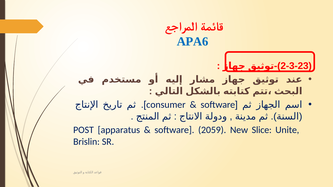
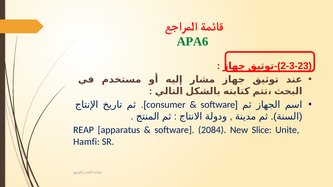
APA6 colour: blue -> green
POST: POST -> REAP
2059: 2059 -> 2084
Brislin: Brislin -> Hamfi
